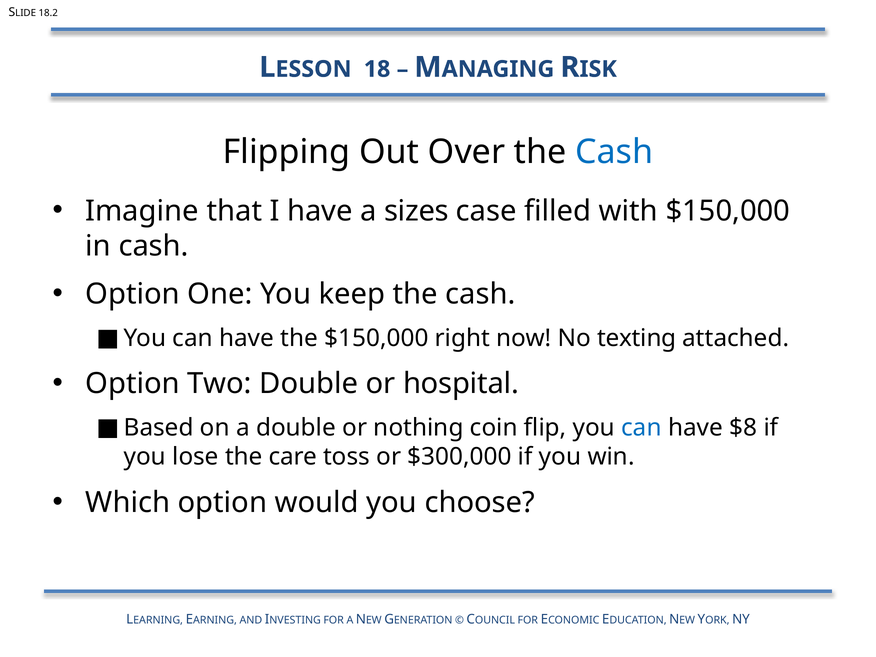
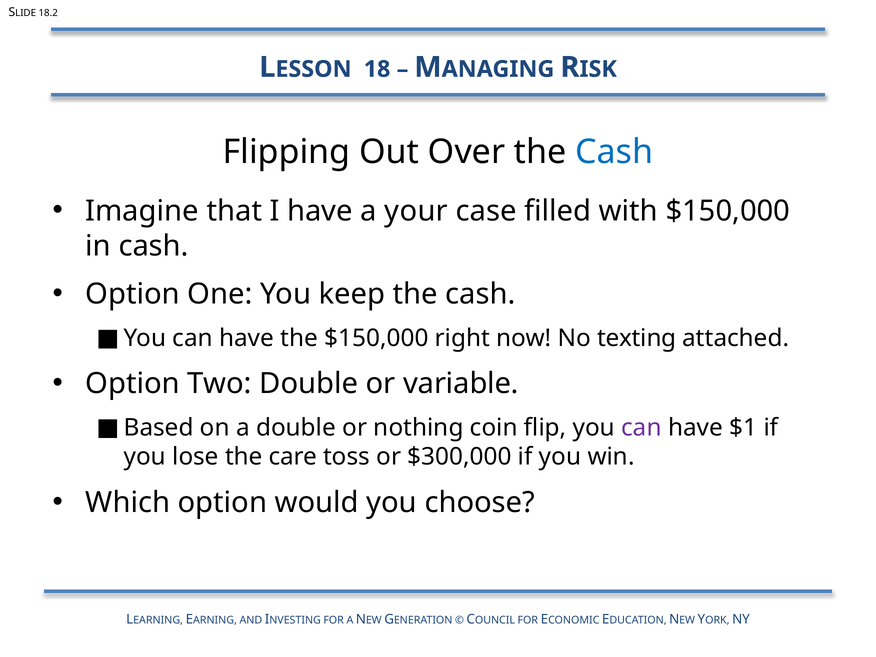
sizes: sizes -> your
hospital: hospital -> variable
can at (641, 428) colour: blue -> purple
$8: $8 -> $1
